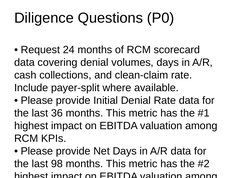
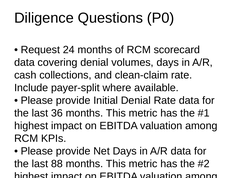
98: 98 -> 88
